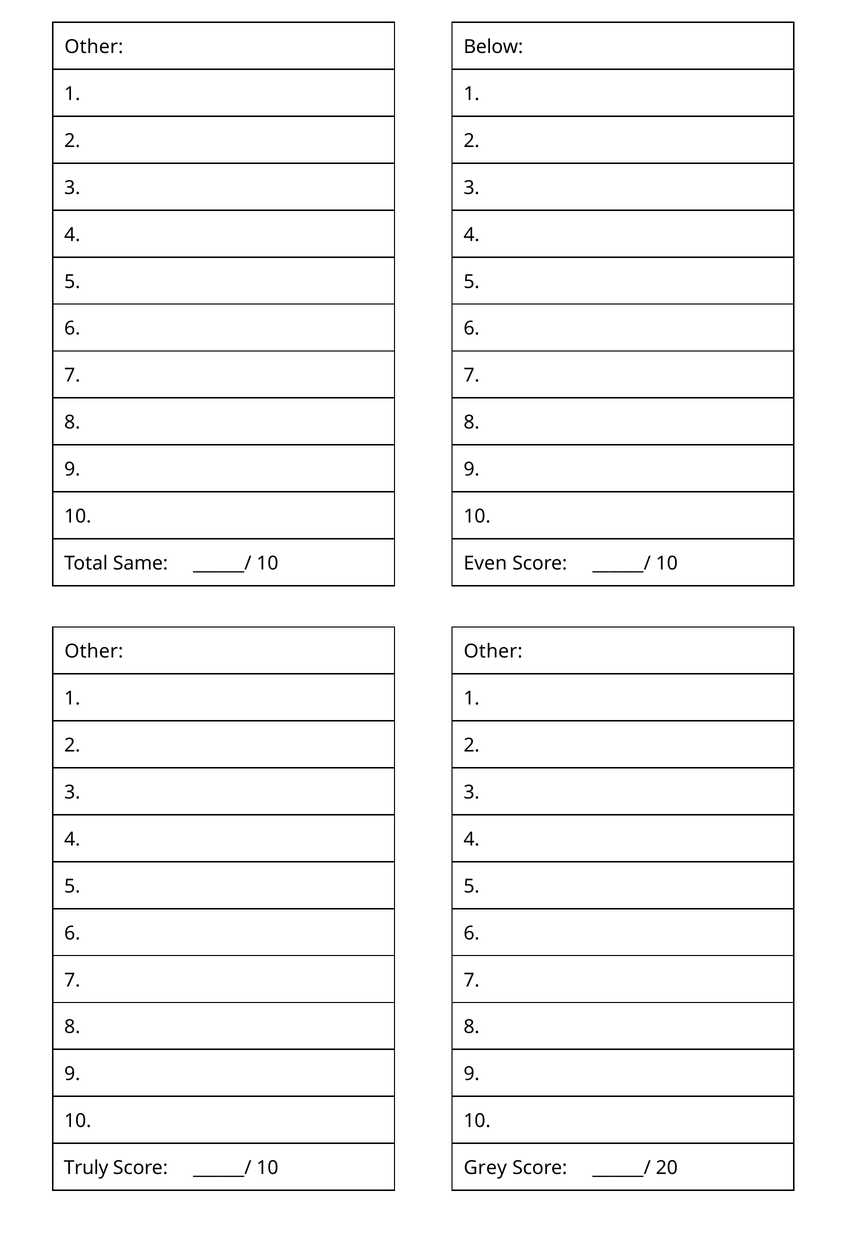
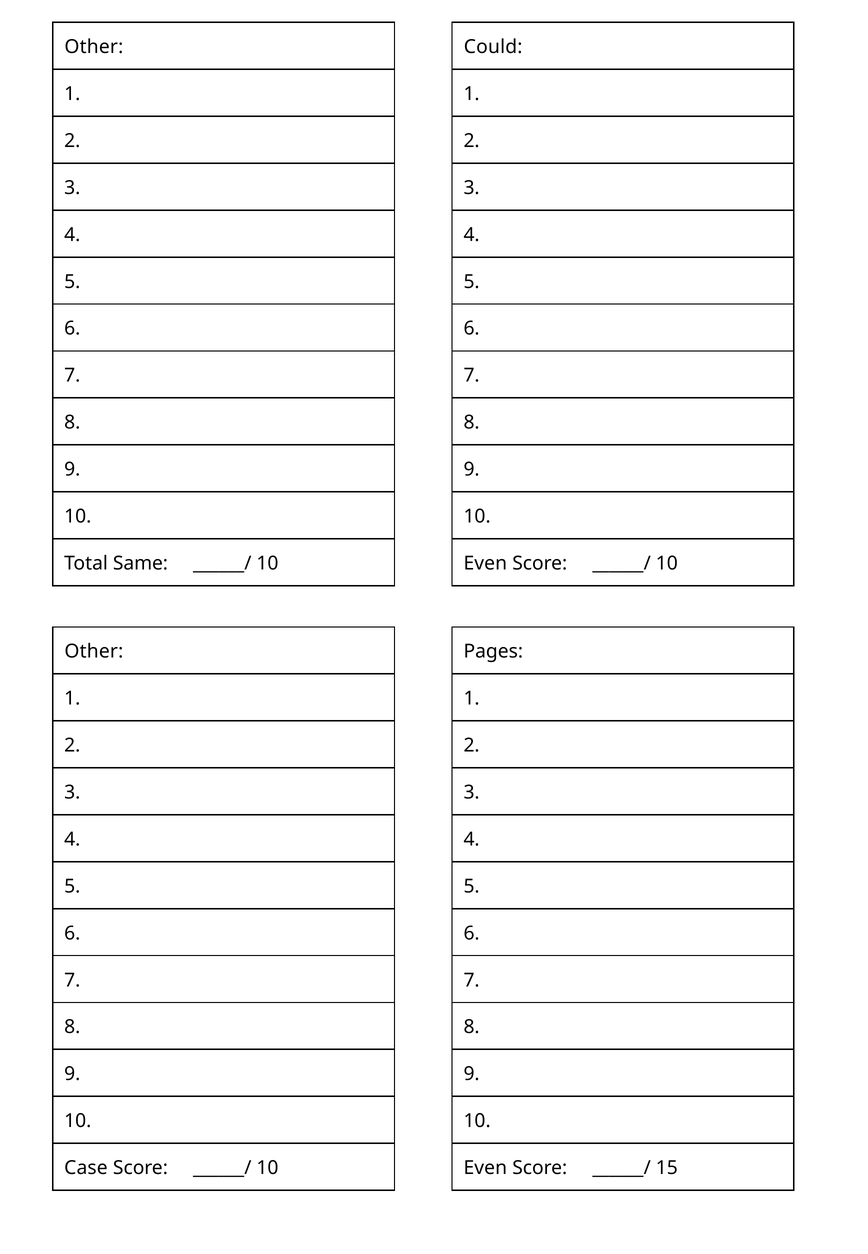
Below: Below -> Could
Other at (493, 651): Other -> Pages
Truly: Truly -> Case
Grey at (485, 1168): Grey -> Even
20: 20 -> 15
